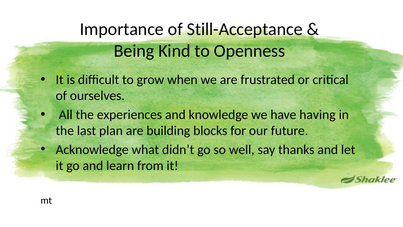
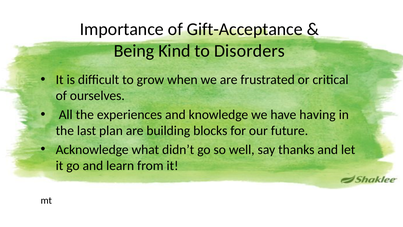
Still-Acceptance: Still-Acceptance -> Gift-Acceptance
Openness: Openness -> Disorders
